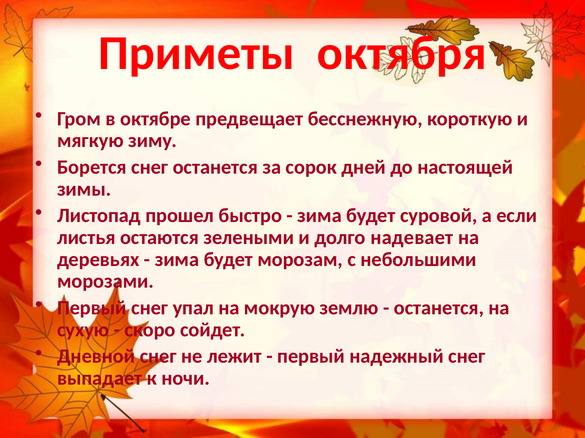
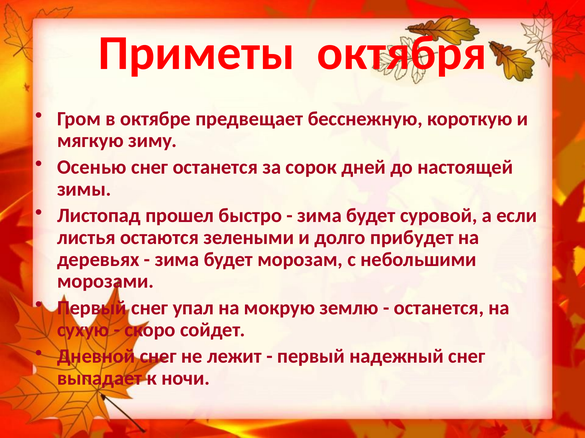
Борется: Борется -> Осенью
надевает: надевает -> прибудет
